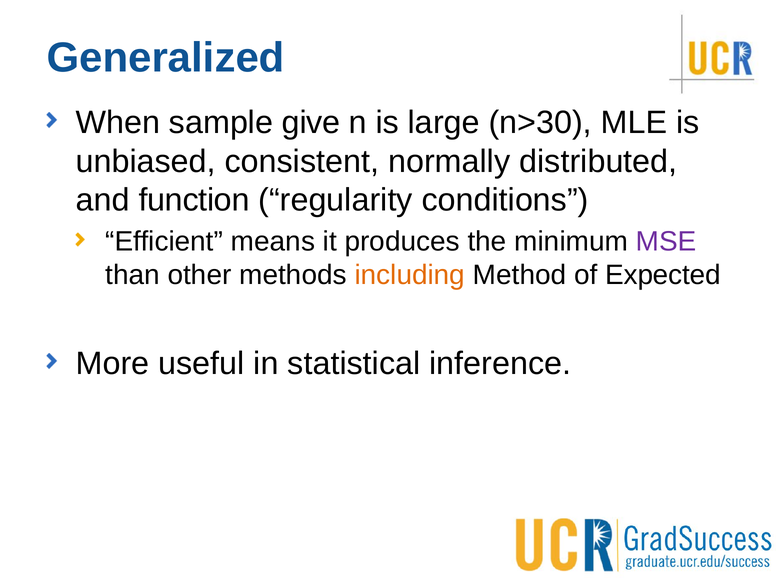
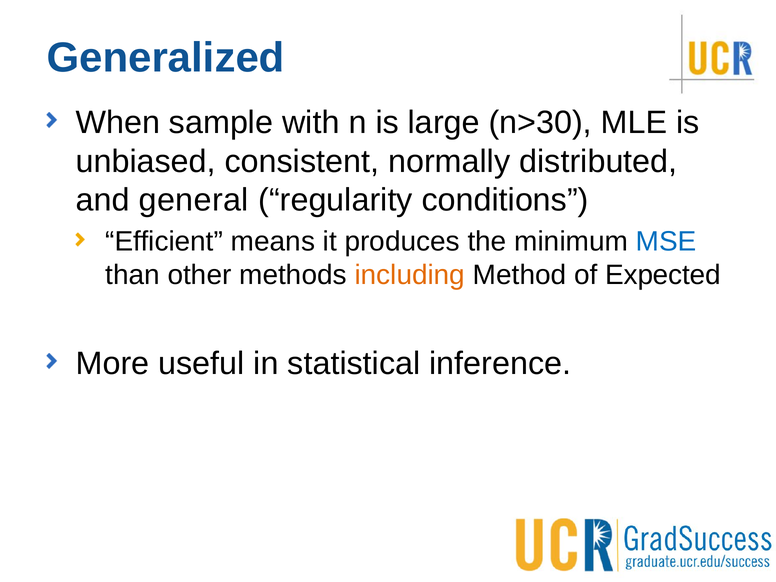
give: give -> with
function: function -> general
MSE colour: purple -> blue
